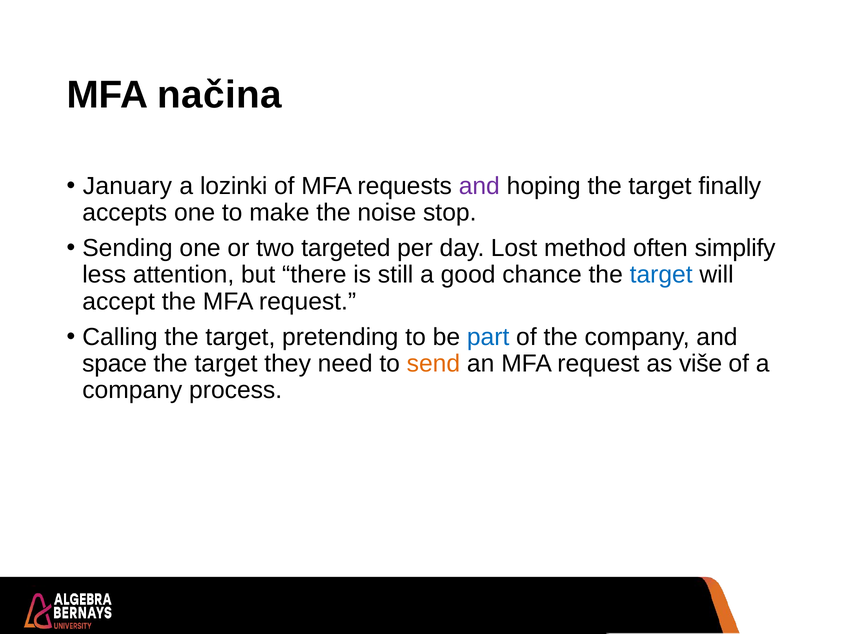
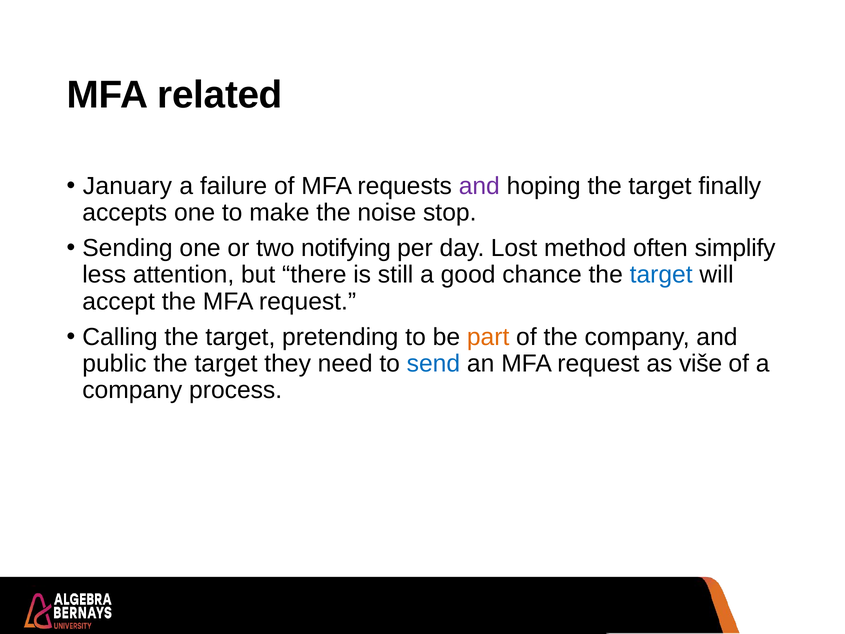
načina: načina -> related
lozinki: lozinki -> failure
targeted: targeted -> notifying
part colour: blue -> orange
space: space -> public
send colour: orange -> blue
